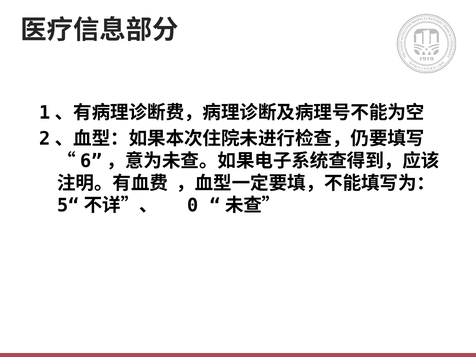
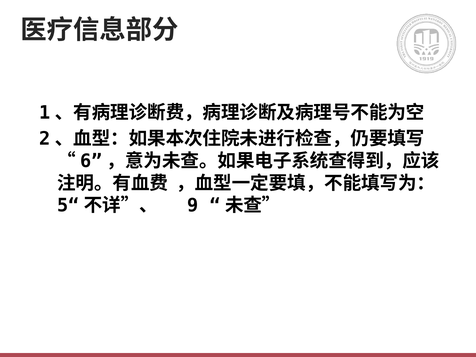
0: 0 -> 9
